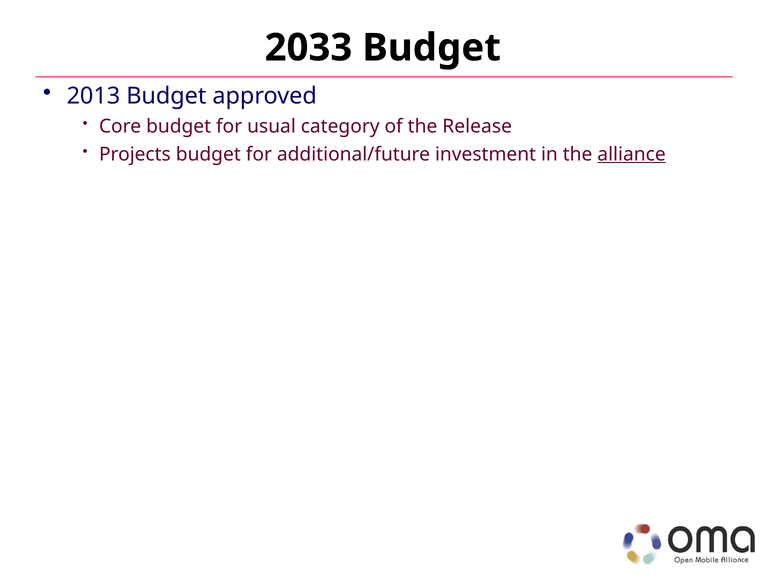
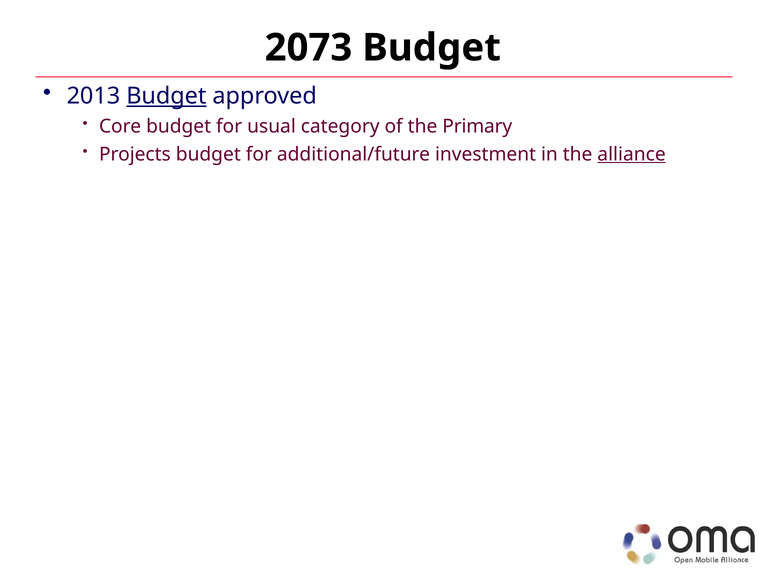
2033: 2033 -> 2073
Budget at (166, 96) underline: none -> present
Release: Release -> Primary
